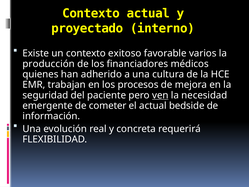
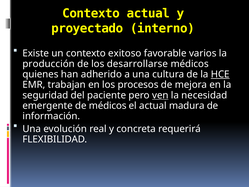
financiadores: financiadores -> desarrollarse
HCE underline: none -> present
de cometer: cometer -> médicos
bedside: bedside -> madura
